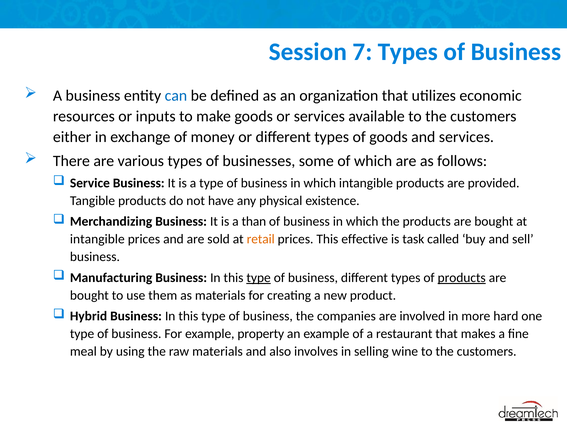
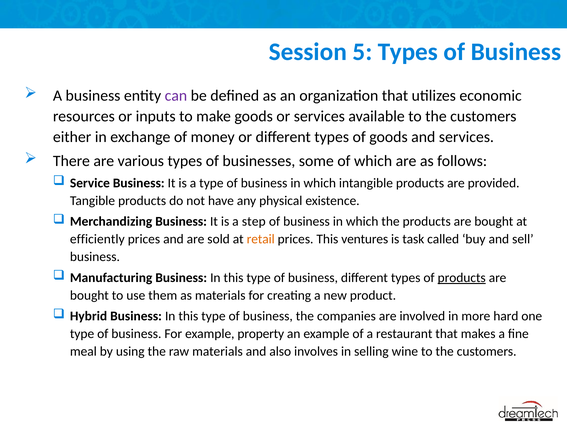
7: 7 -> 5
can colour: blue -> purple
than: than -> step
intangible at (97, 239): intangible -> efficiently
effective: effective -> ventures
type at (259, 278) underline: present -> none
